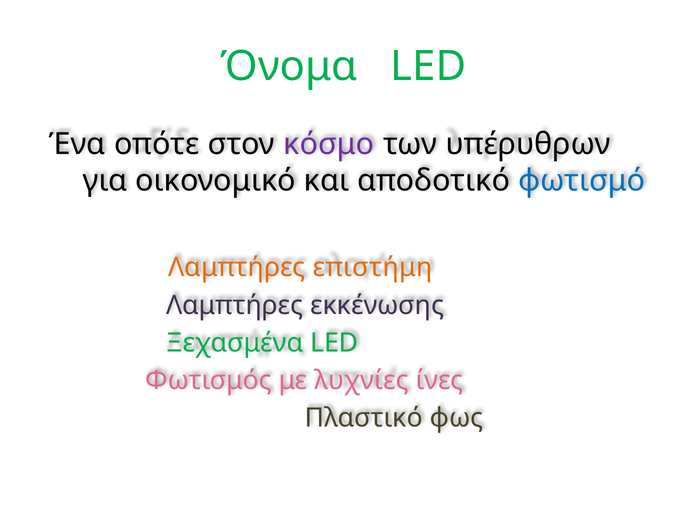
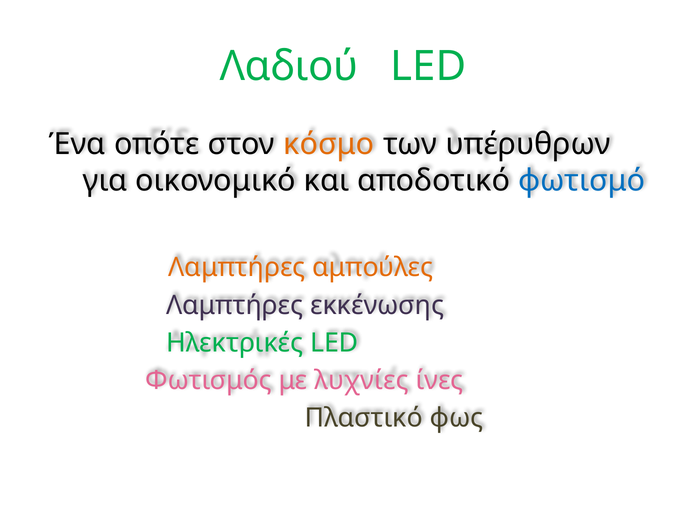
Όνομα: Όνομα -> Λαδιού
κόσμο colour: purple -> orange
επιστήμη: επιστήμη -> αμπούλες
Ξεχασμένα: Ξεχασμένα -> Ηλεκτρικές
